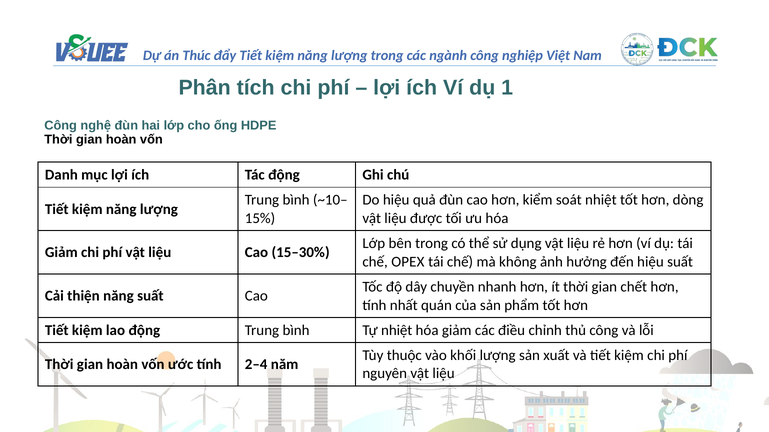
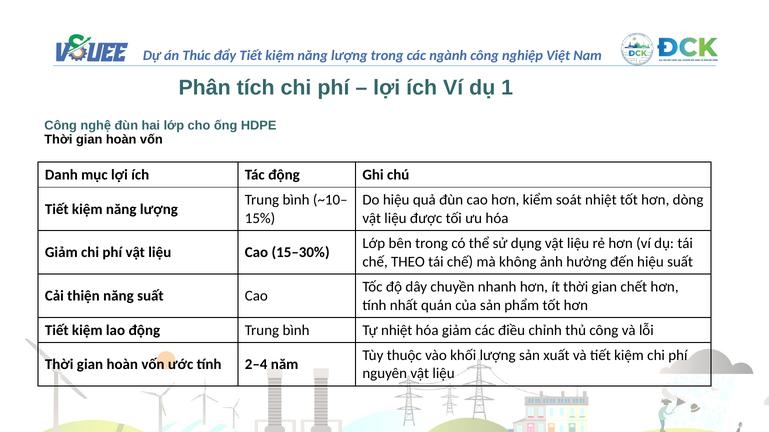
OPEX: OPEX -> THEO
